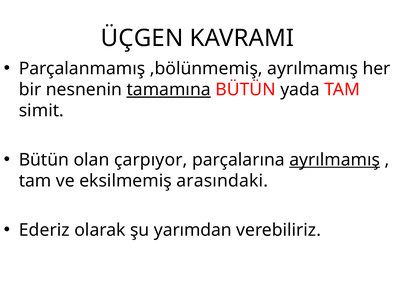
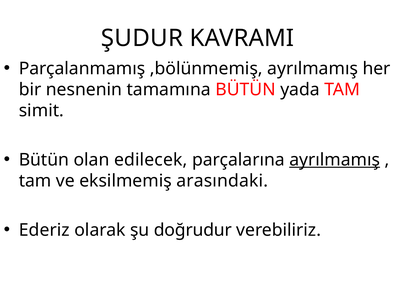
ÜÇGEN: ÜÇGEN -> ŞUDUR
tamamına underline: present -> none
çarpıyor: çarpıyor -> edilecek
yarımdan: yarımdan -> doğrudur
